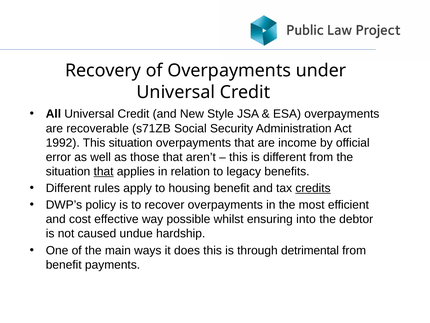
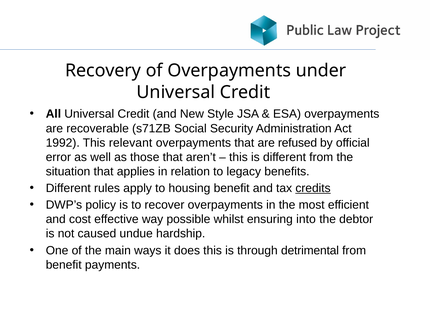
This situation: situation -> relevant
income: income -> refused
that at (104, 171) underline: present -> none
